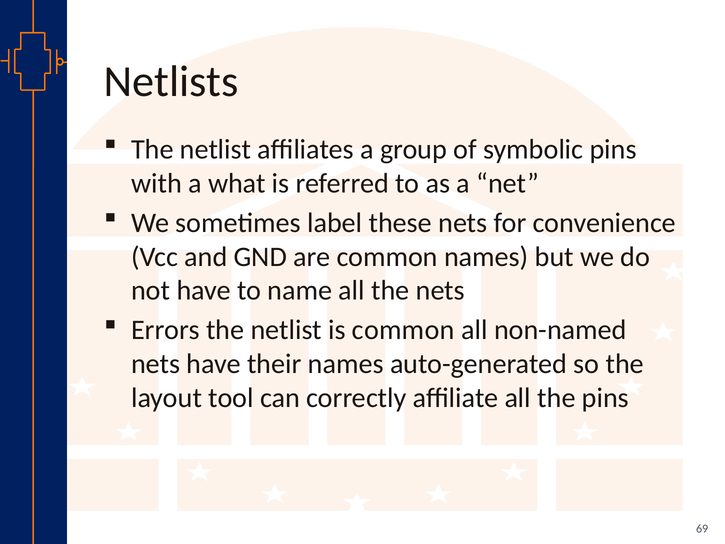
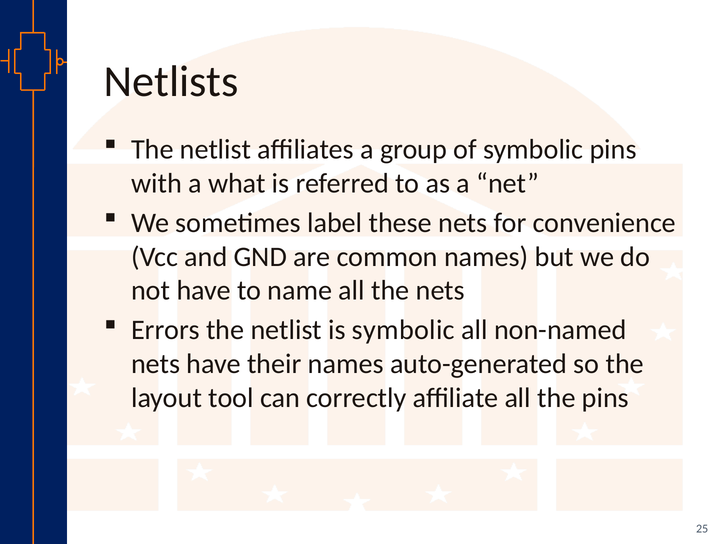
is common: common -> symbolic
69: 69 -> 25
